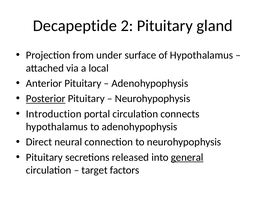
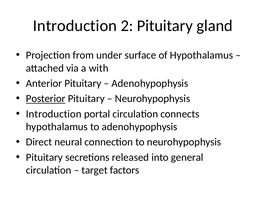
Decapeptide at (75, 26): Decapeptide -> Introduction
local: local -> with
general underline: present -> none
